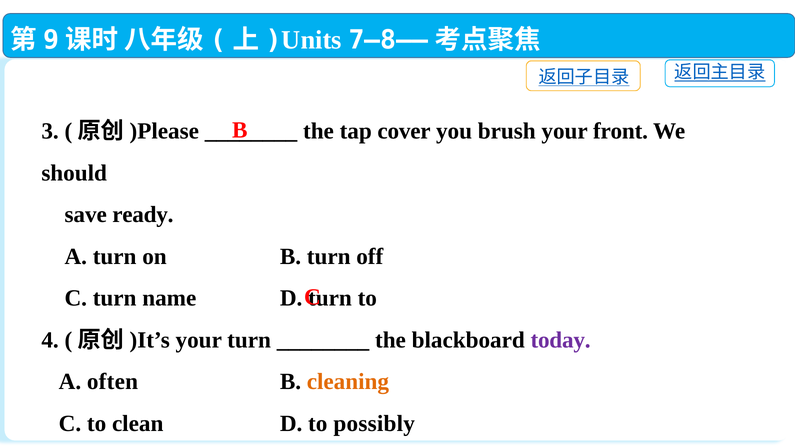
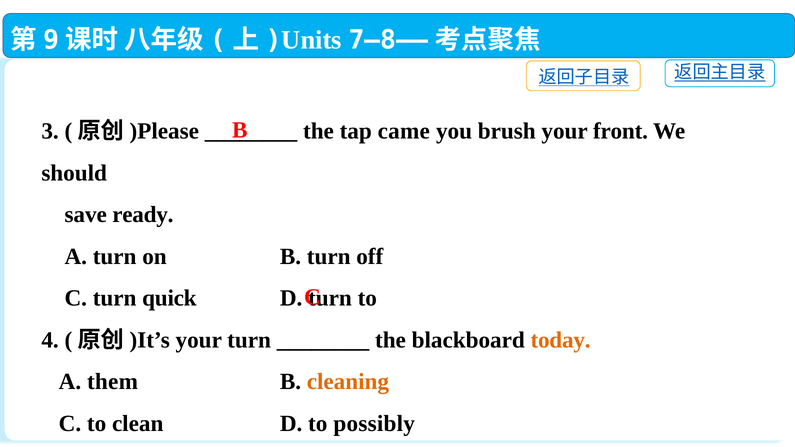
cover: cover -> came
name: name -> quick
today colour: purple -> orange
often: often -> them
